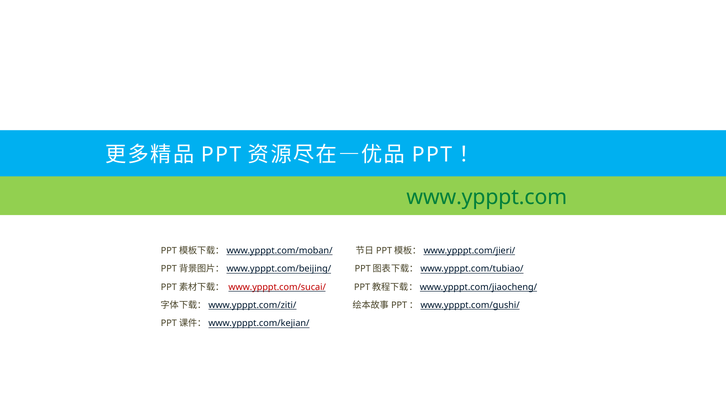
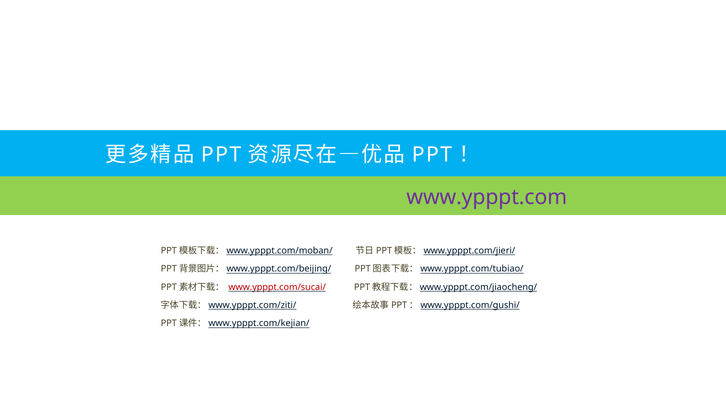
www.ypppt.com colour: green -> purple
